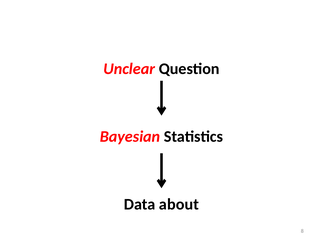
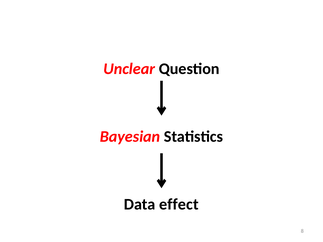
about: about -> effect
